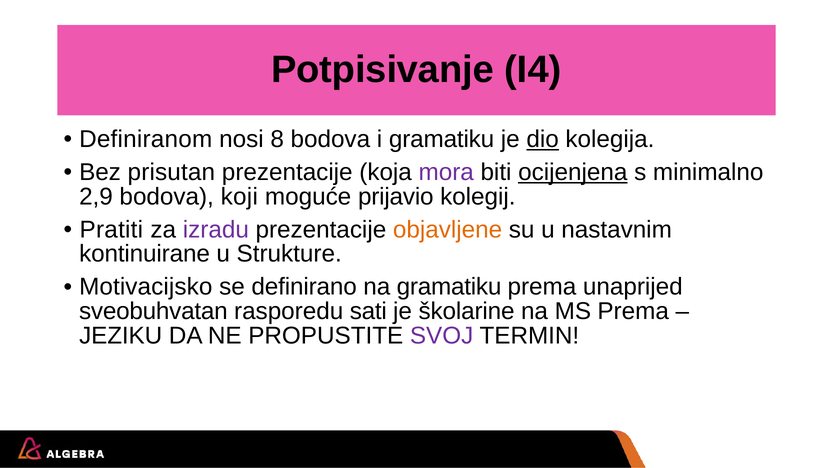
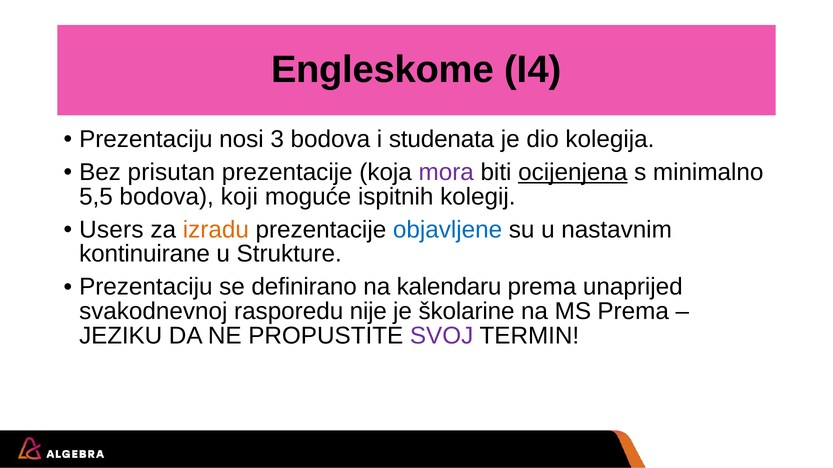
Potpisivanje: Potpisivanje -> Engleskome
Definiranom at (146, 139): Definiranom -> Prezentaciju
8: 8 -> 3
i gramatiku: gramatiku -> studenata
dio underline: present -> none
2,9: 2,9 -> 5,5
prijavio: prijavio -> ispitnih
Pratiti: Pratiti -> Users
izradu colour: purple -> orange
objavljene colour: orange -> blue
Motivacijsko at (146, 287): Motivacijsko -> Prezentaciju
na gramatiku: gramatiku -> kalendaru
sveobuhvatan: sveobuhvatan -> svakodnevnoj
sati: sati -> nije
